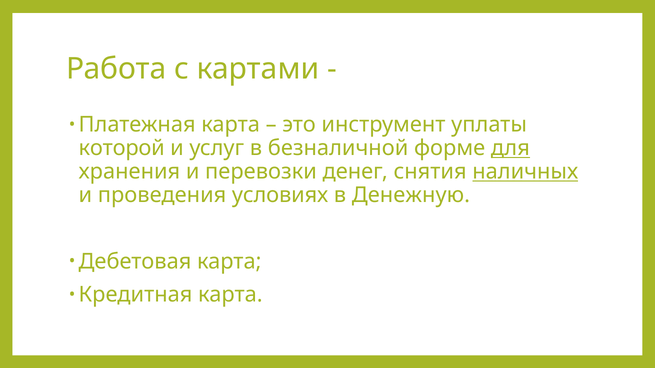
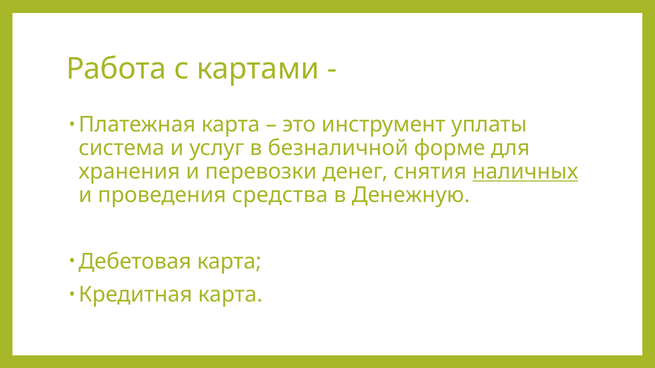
которой: которой -> система
для underline: present -> none
условиях: условиях -> средства
